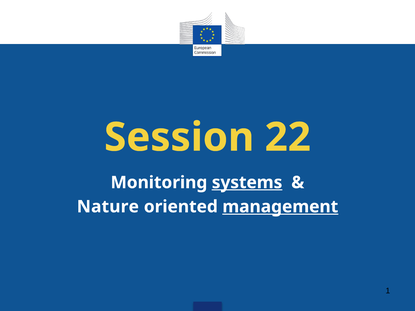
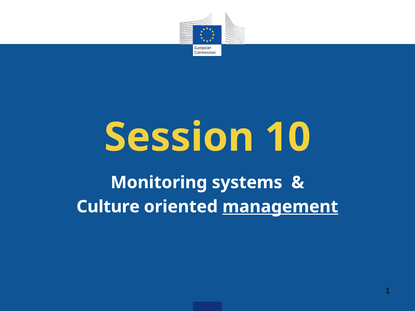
22: 22 -> 10
systems underline: present -> none
Nature: Nature -> Culture
